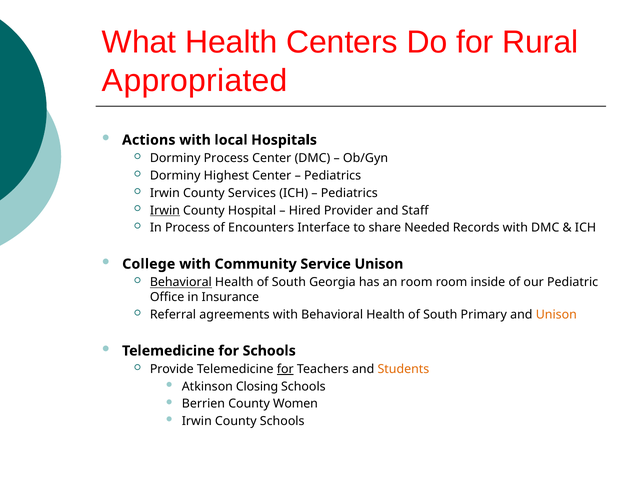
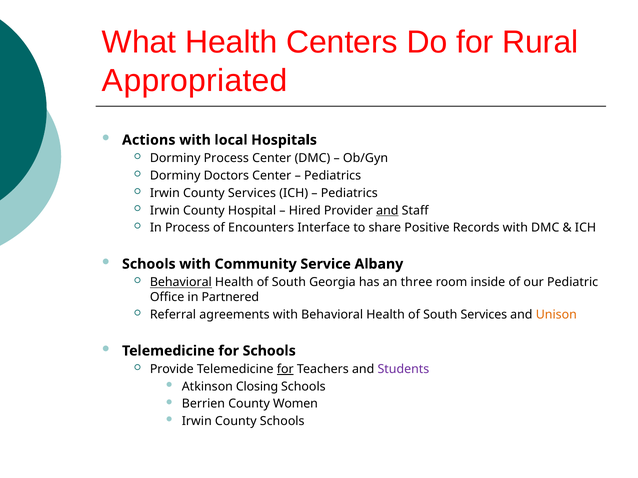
Highest: Highest -> Doctors
Irwin at (165, 211) underline: present -> none
and at (387, 211) underline: none -> present
Needed: Needed -> Positive
College at (149, 264): College -> Schools
Service Unison: Unison -> Albany
an room: room -> three
Insurance: Insurance -> Partnered
South Primary: Primary -> Services
Students colour: orange -> purple
